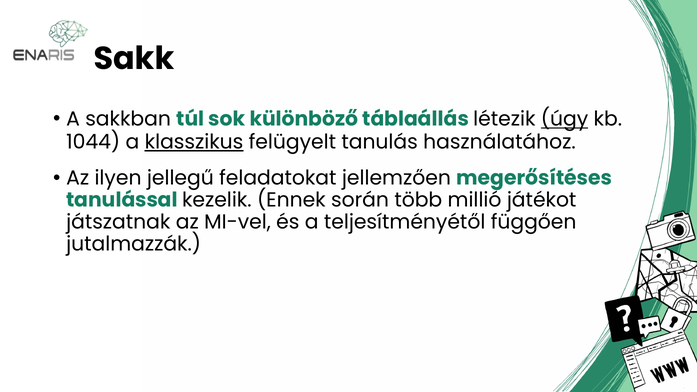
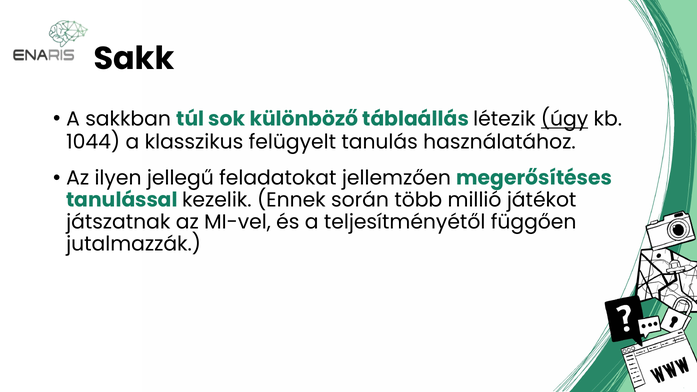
klasszikus underline: present -> none
